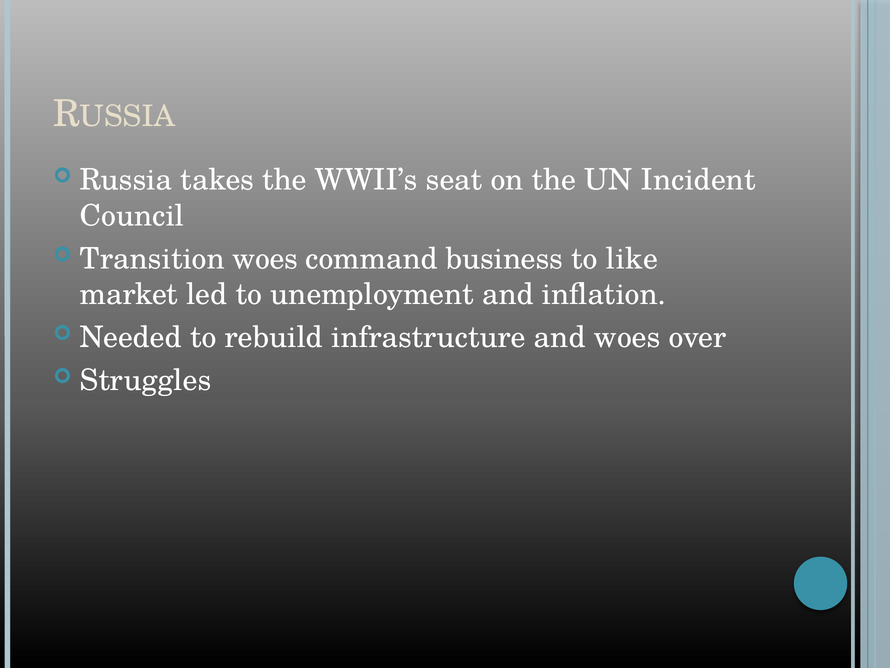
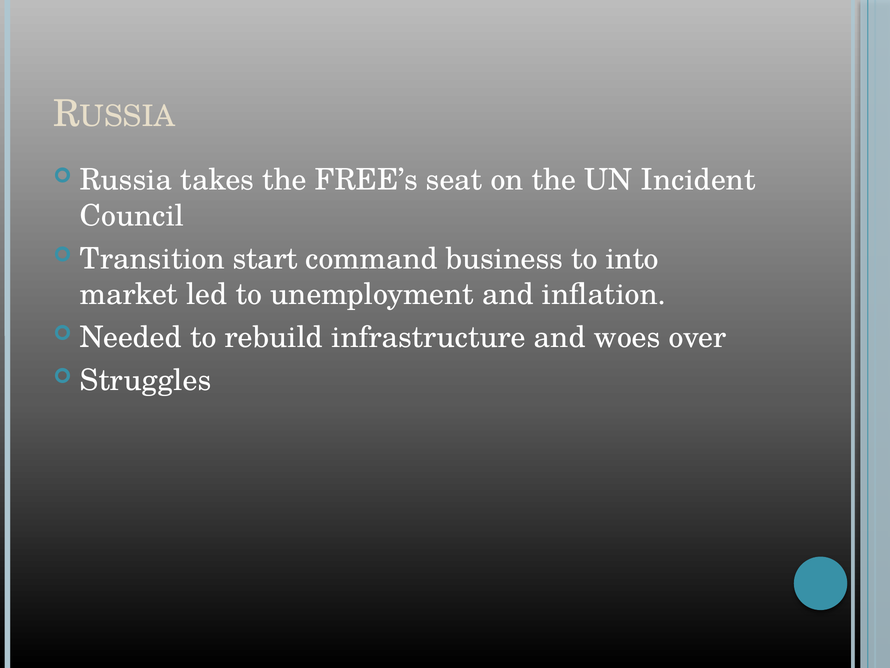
WWII’s: WWII’s -> FREE’s
Transition woes: woes -> start
like: like -> into
